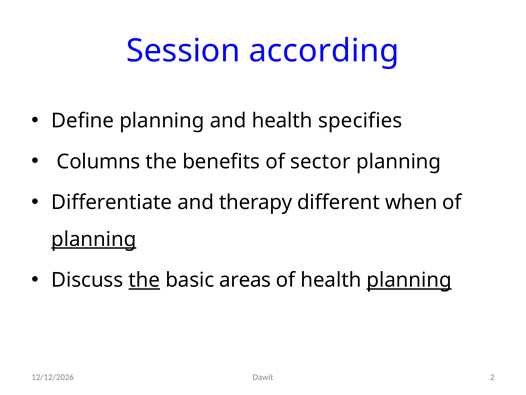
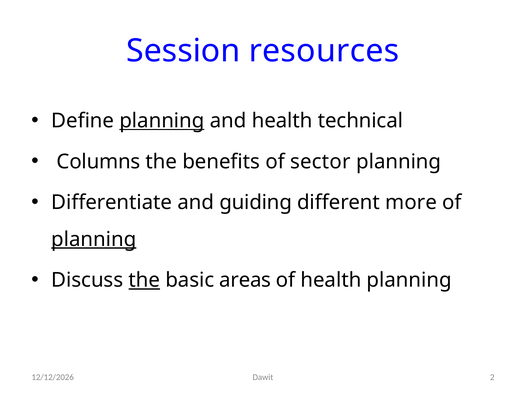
according: according -> resources
planning at (162, 121) underline: none -> present
specifies: specifies -> technical
therapy: therapy -> guiding
when: when -> more
planning at (409, 280) underline: present -> none
